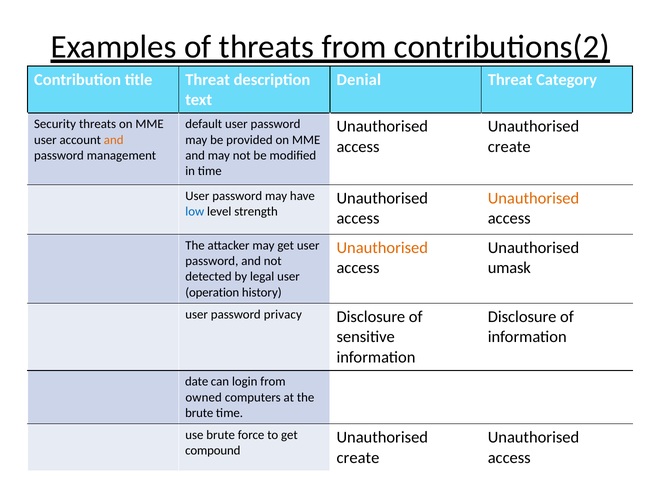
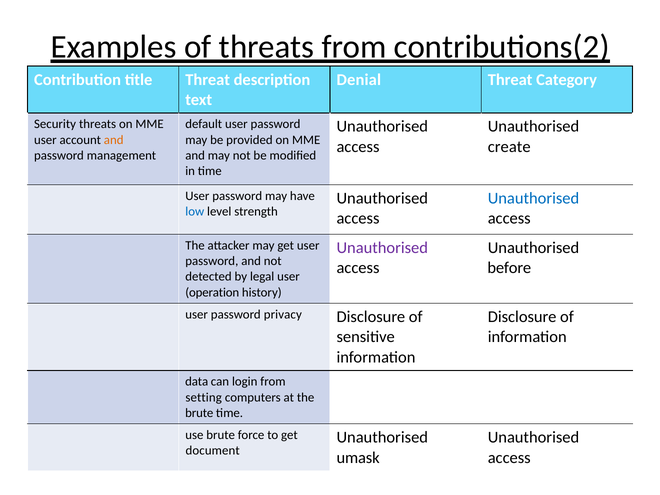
Unauthorised at (533, 198) colour: orange -> blue
Unauthorised at (382, 248) colour: orange -> purple
umask: umask -> before
date: date -> data
owned: owned -> setting
compound: compound -> document
create at (358, 458): create -> umask
